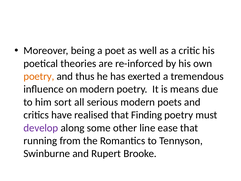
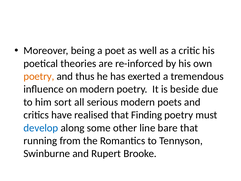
means: means -> beside
develop colour: purple -> blue
ease: ease -> bare
